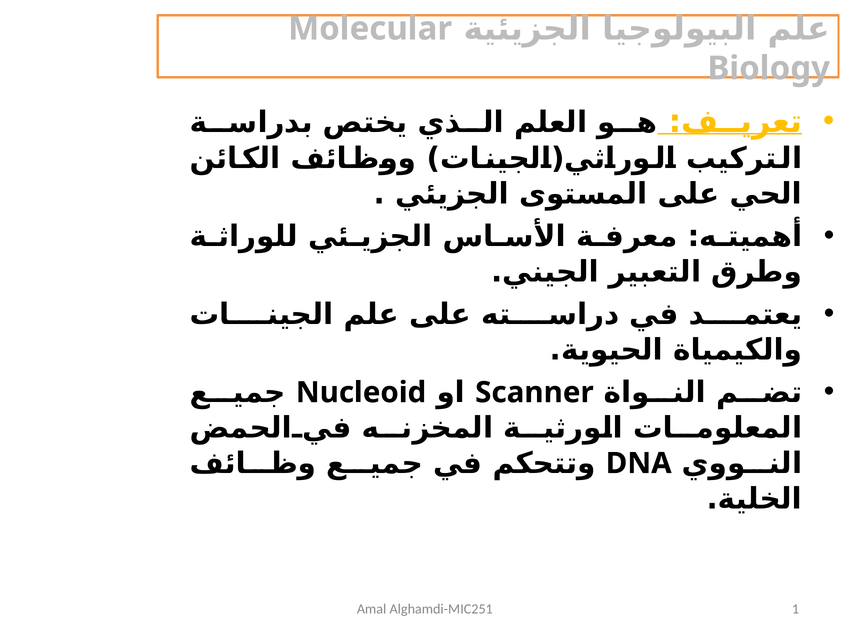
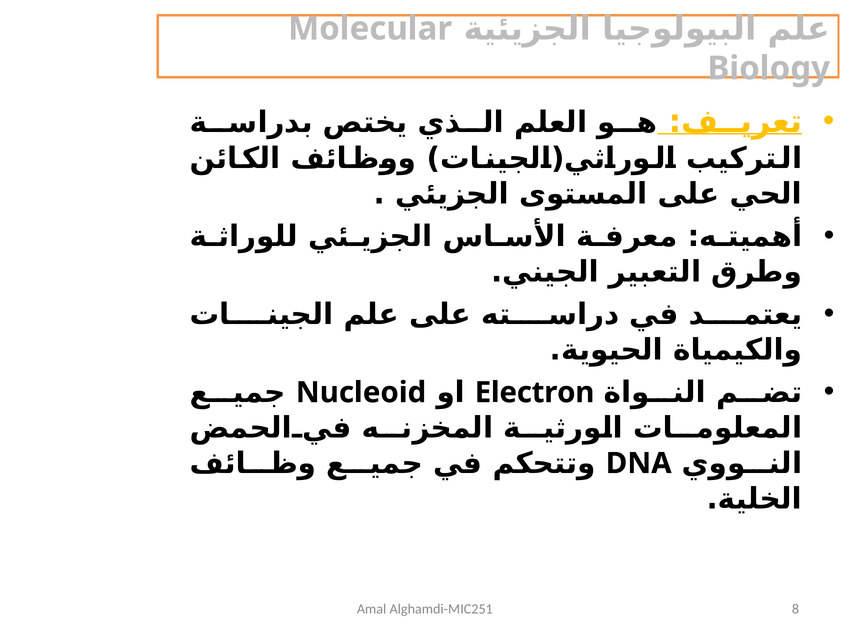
Scanner: Scanner -> Electron
1: 1 -> 8
